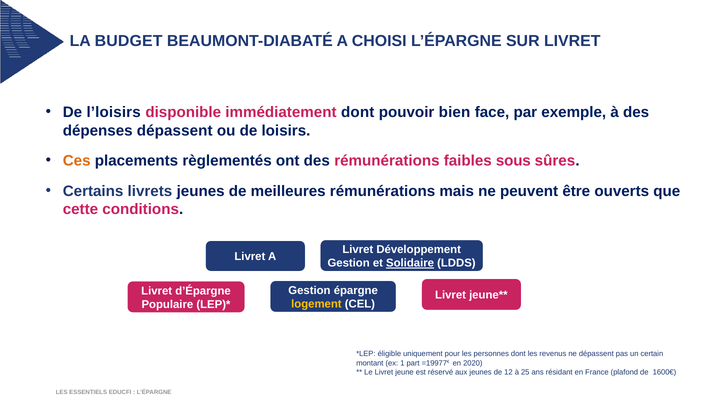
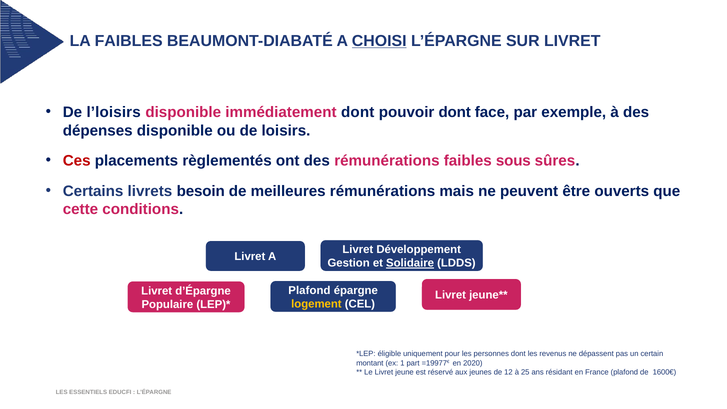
LA BUDGET: BUDGET -> FAIBLES
CHOISI underline: none -> present
pouvoir bien: bien -> dont
dépenses dépassent: dépassent -> disponible
Ces colour: orange -> red
livrets jeunes: jeunes -> besoin
Gestion at (309, 290): Gestion -> Plafond
